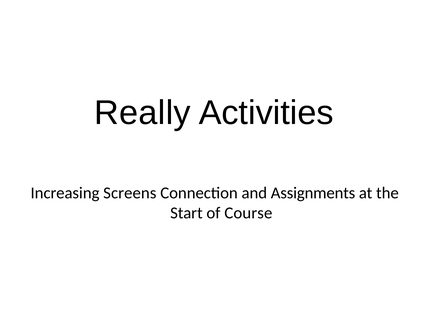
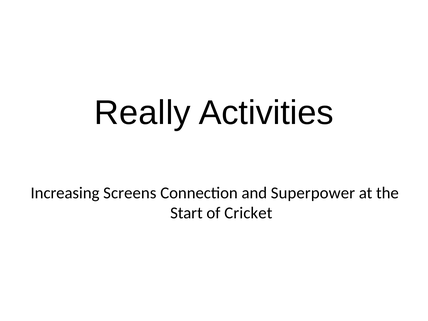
Assignments: Assignments -> Superpower
Course: Course -> Cricket
